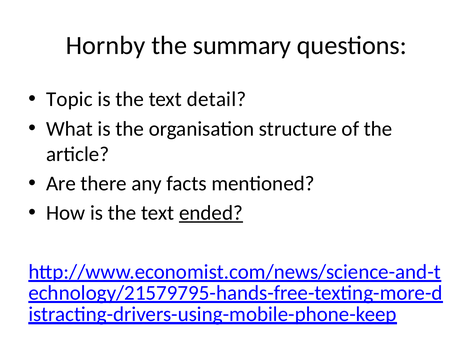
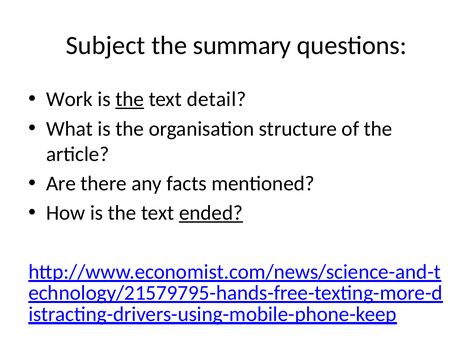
Hornby: Hornby -> Subject
Topic: Topic -> Work
the at (130, 99) underline: none -> present
